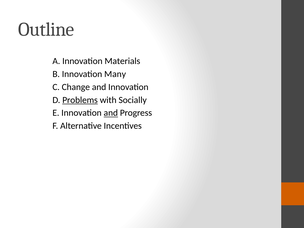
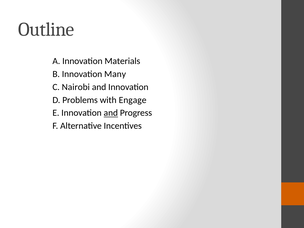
Change: Change -> Nairobi
Problems underline: present -> none
Socially: Socially -> Engage
